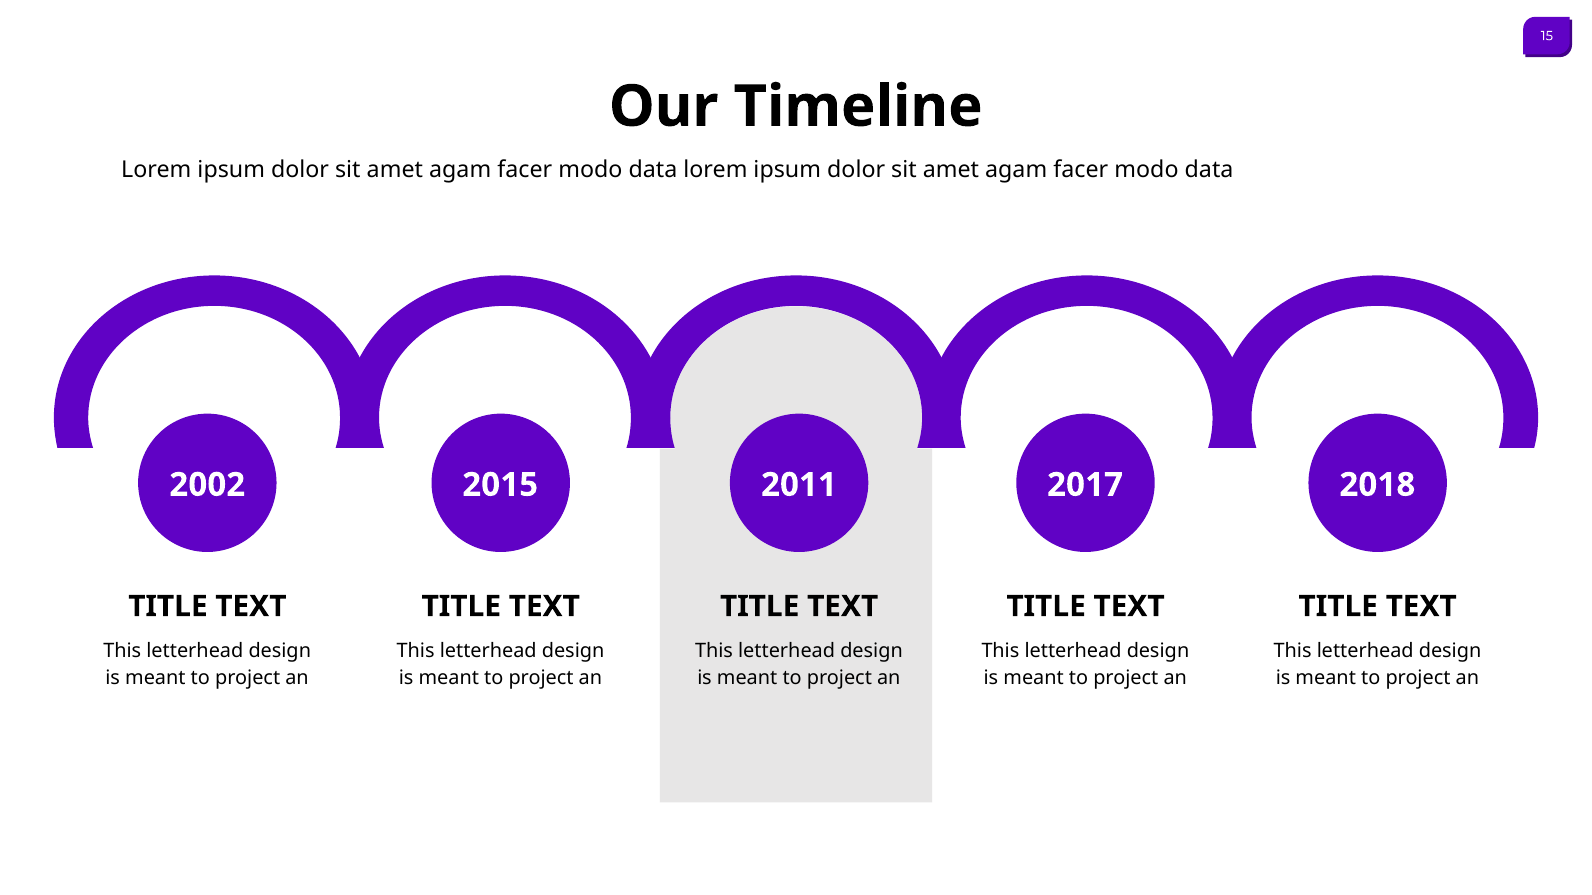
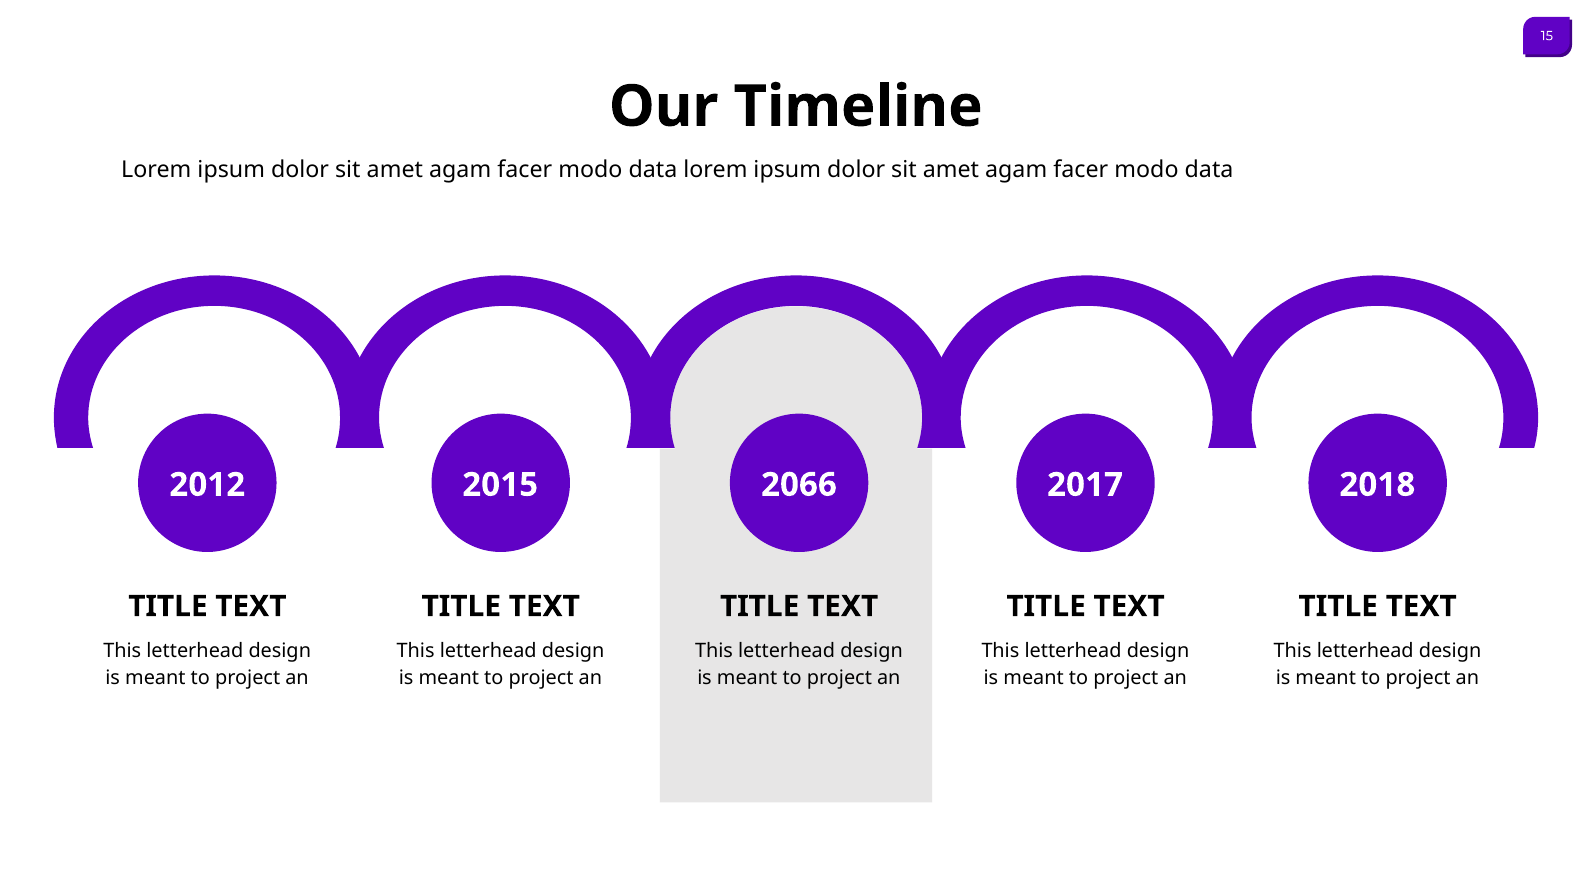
2002: 2002 -> 2012
2011: 2011 -> 2066
